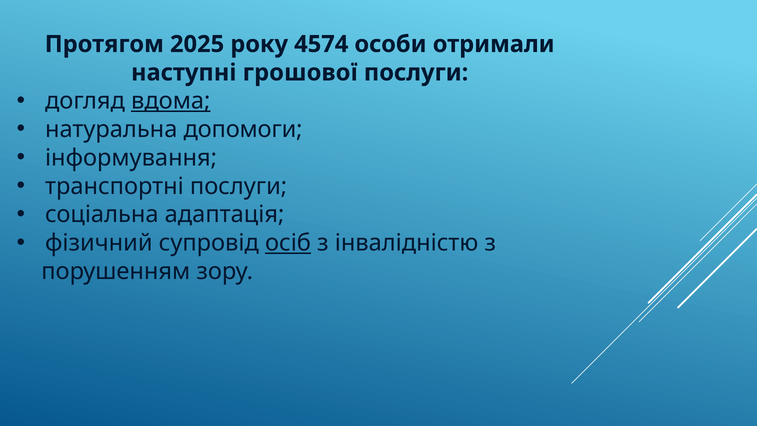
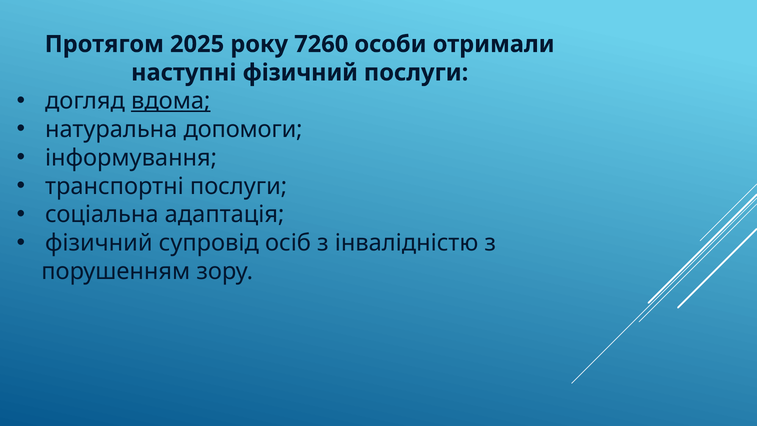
4574: 4574 -> 7260
наступні грошової: грошової -> фізичний
осіб underline: present -> none
